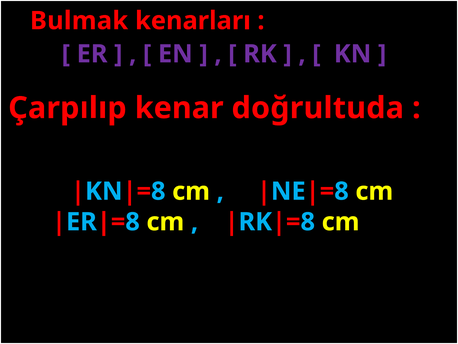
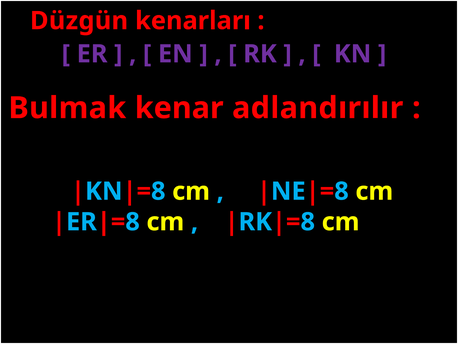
Bulmak: Bulmak -> Düzgün
Çarpılıp: Çarpılıp -> Bulmak
doğrultuda: doğrultuda -> adlandırılır
